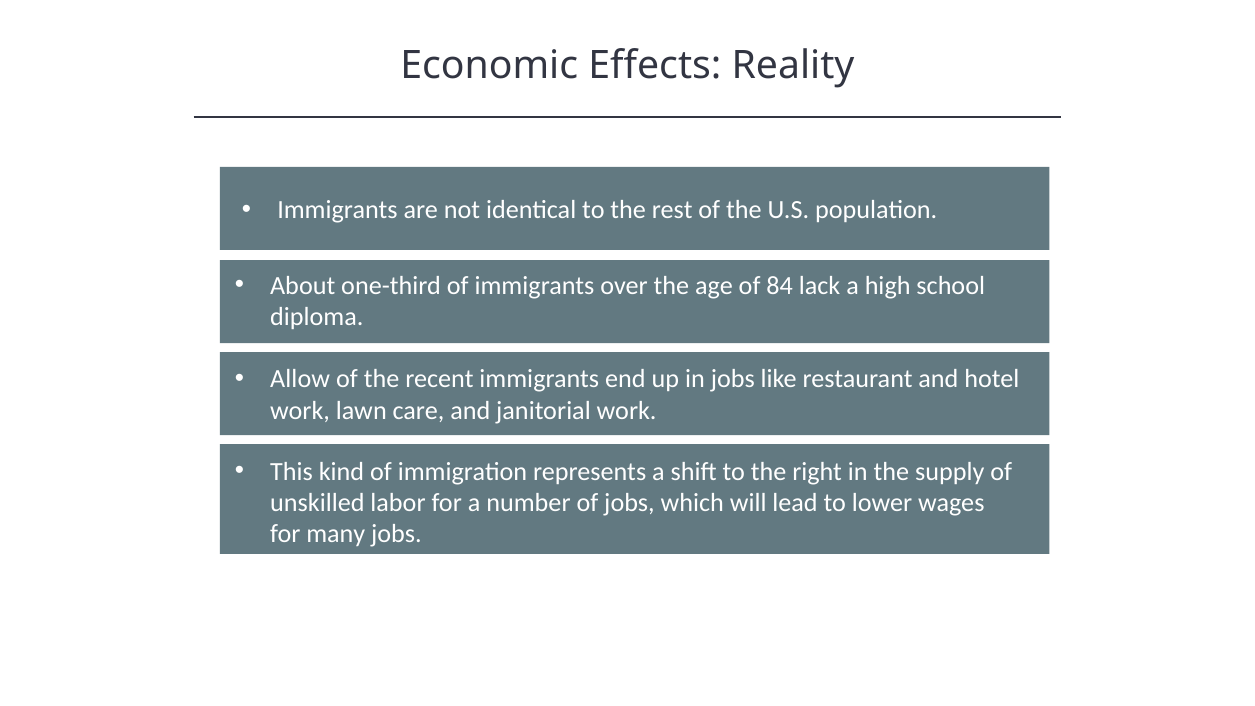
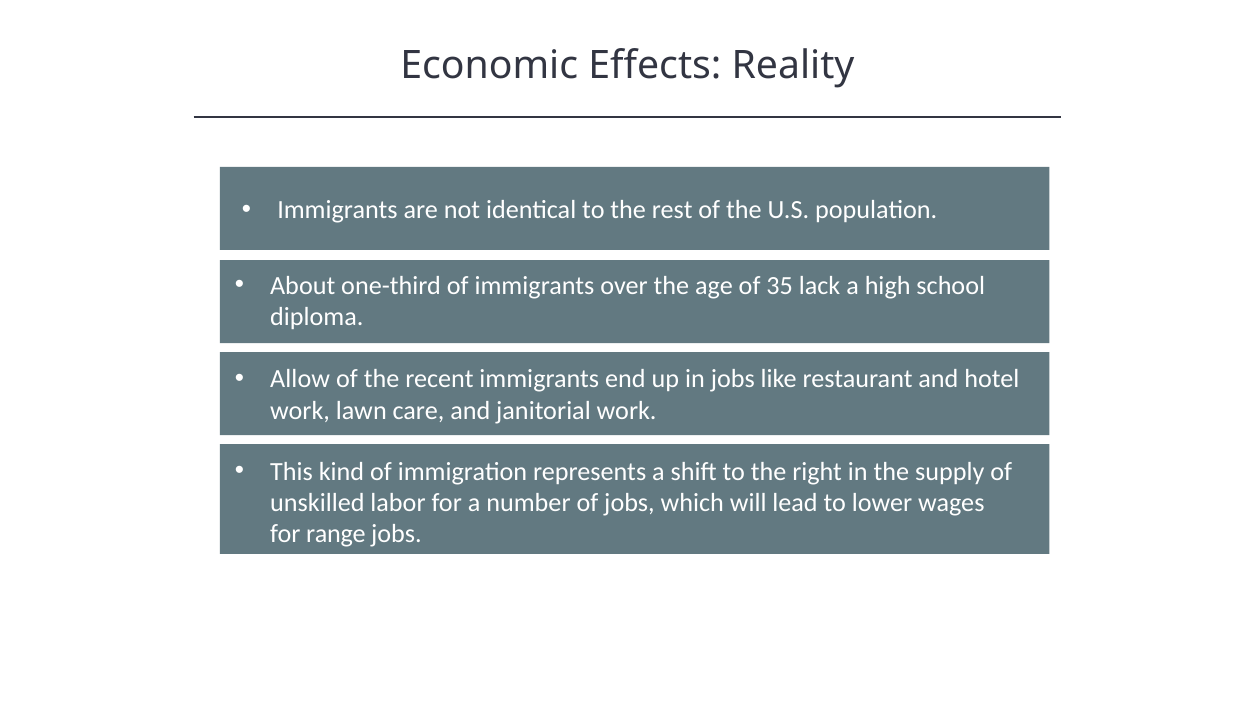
84: 84 -> 35
many: many -> range
